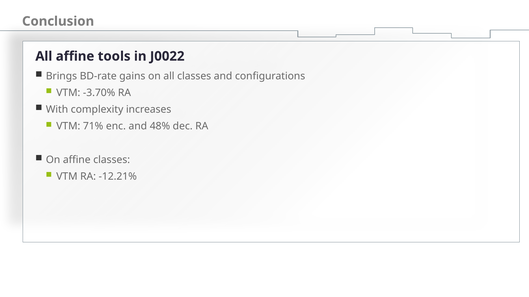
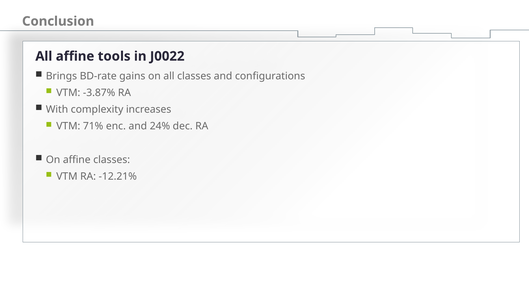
-3.70%: -3.70% -> -3.87%
48%: 48% -> 24%
